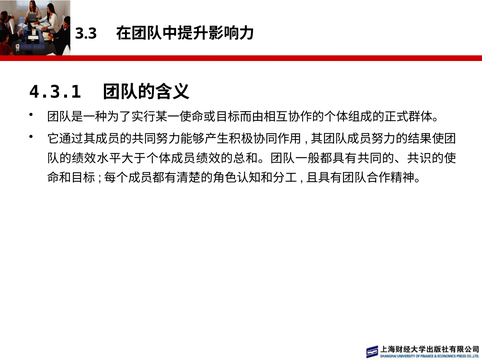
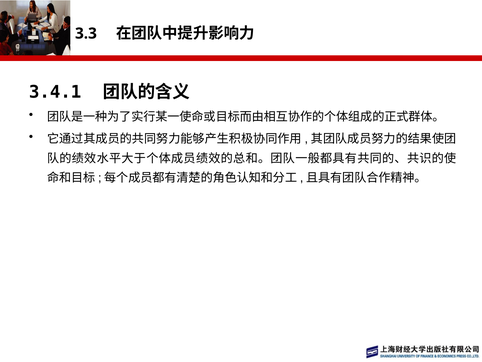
4.3.1: 4.3.1 -> 3.4.1
